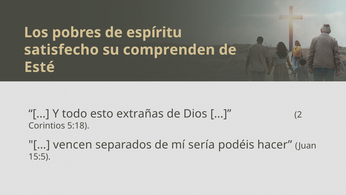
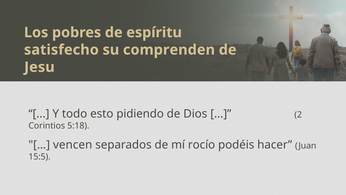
Esté: Esté -> Jesu
extrañas: extrañas -> pidiendo
sería: sería -> rocío
